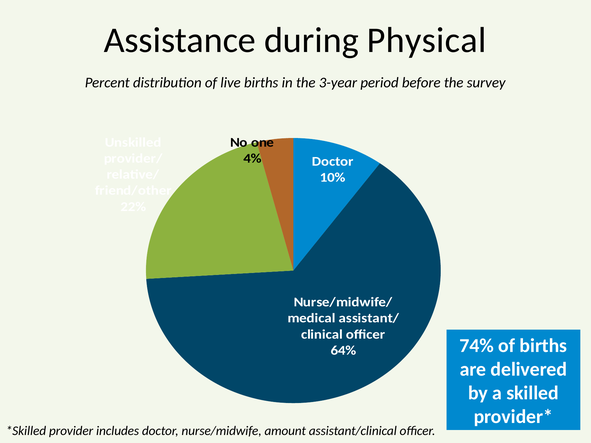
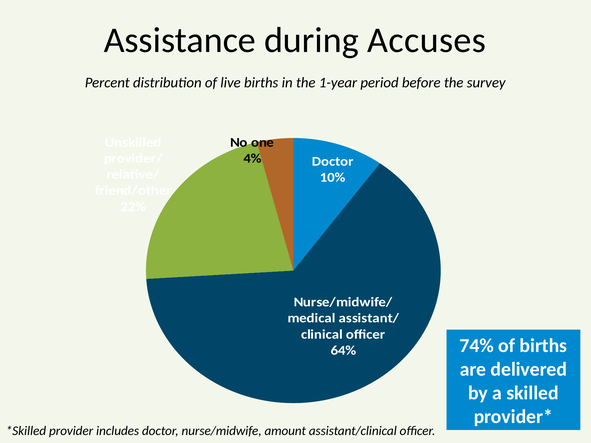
Physical: Physical -> Accuses
3-year: 3-year -> 1-year
